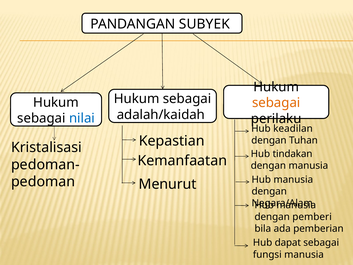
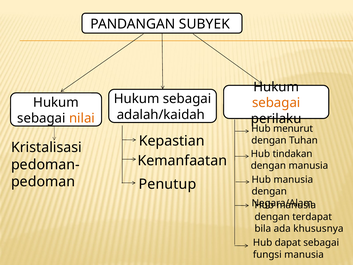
nilai colour: blue -> orange
keadilan: keadilan -> menurut
Menurut: Menurut -> Penutup
pemberi: pemberi -> terdapat
pemberian: pemberian -> khususnya
